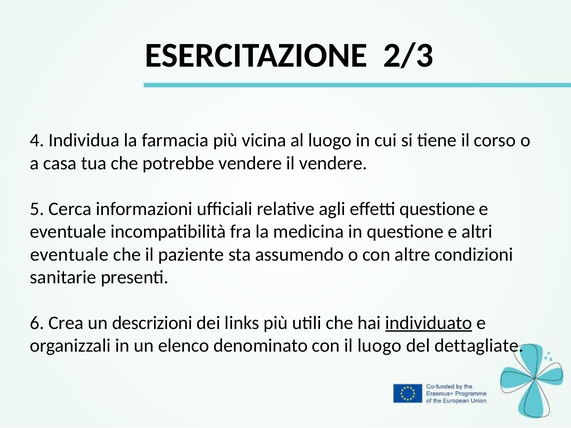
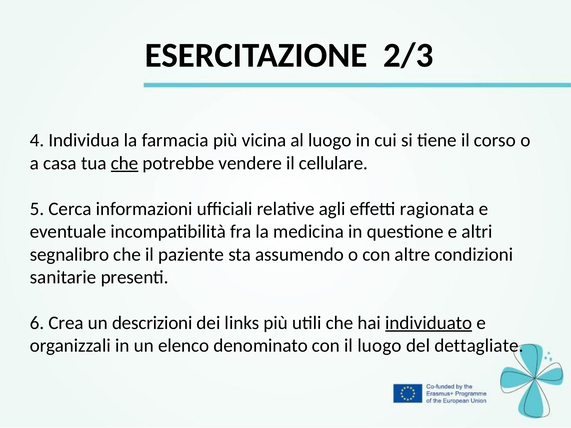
che at (125, 163) underline: none -> present
il vendere: vendere -> cellulare
effetti questione: questione -> ragionata
eventuale at (69, 255): eventuale -> segnalibro
